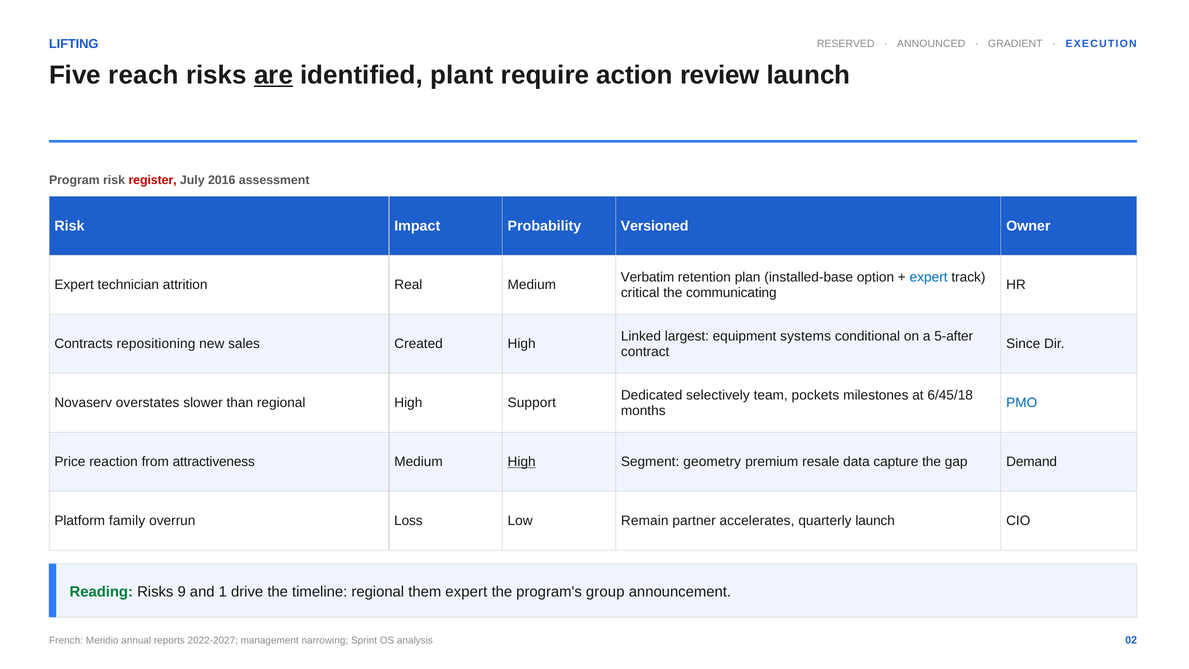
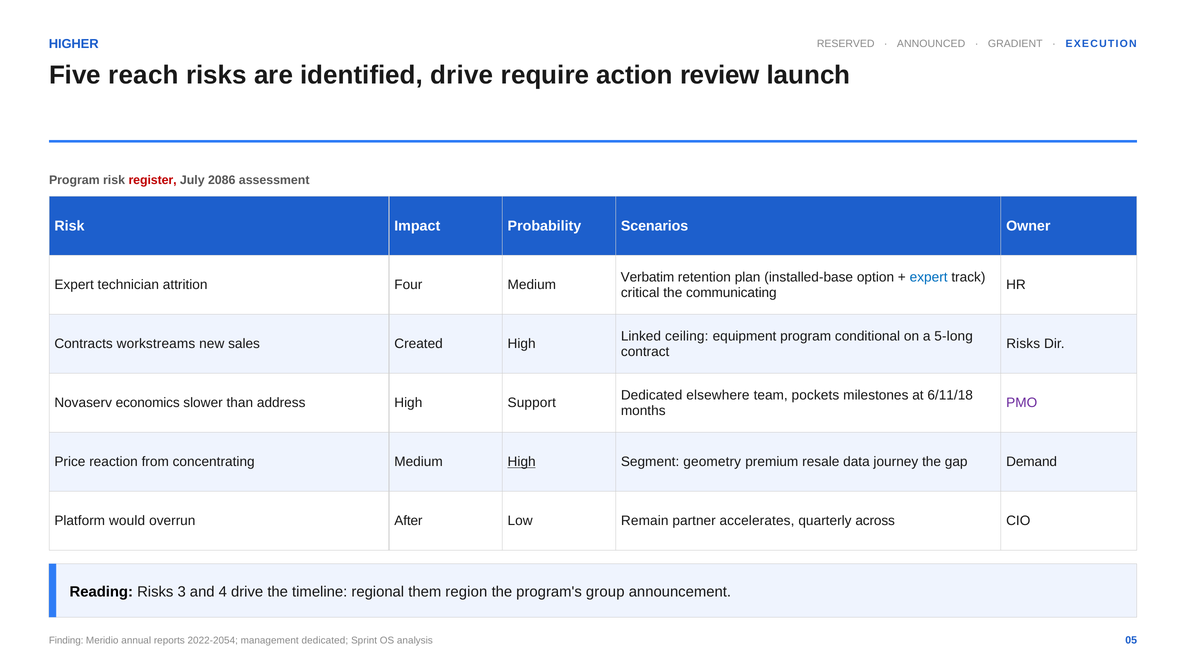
LIFTING: LIFTING -> HIGHER
are underline: present -> none
identified plant: plant -> drive
2016: 2016 -> 2086
Versioned: Versioned -> Scenarios
Real: Real -> Four
largest: largest -> ceiling
equipment systems: systems -> program
5-after: 5-after -> 5-long
repositioning: repositioning -> workstreams
Since at (1023, 344): Since -> Risks
selectively: selectively -> elsewhere
6/45/18: 6/45/18 -> 6/11/18
overstates: overstates -> economics
than regional: regional -> address
PMO colour: blue -> purple
attractiveness: attractiveness -> concentrating
capture: capture -> journey
family: family -> would
Loss: Loss -> After
quarterly launch: launch -> across
Reading colour: green -> black
9: 9 -> 3
1: 1 -> 4
them expert: expert -> region
French: French -> Finding
2022-2027: 2022-2027 -> 2022-2054
management narrowing: narrowing -> dedicated
02: 02 -> 05
